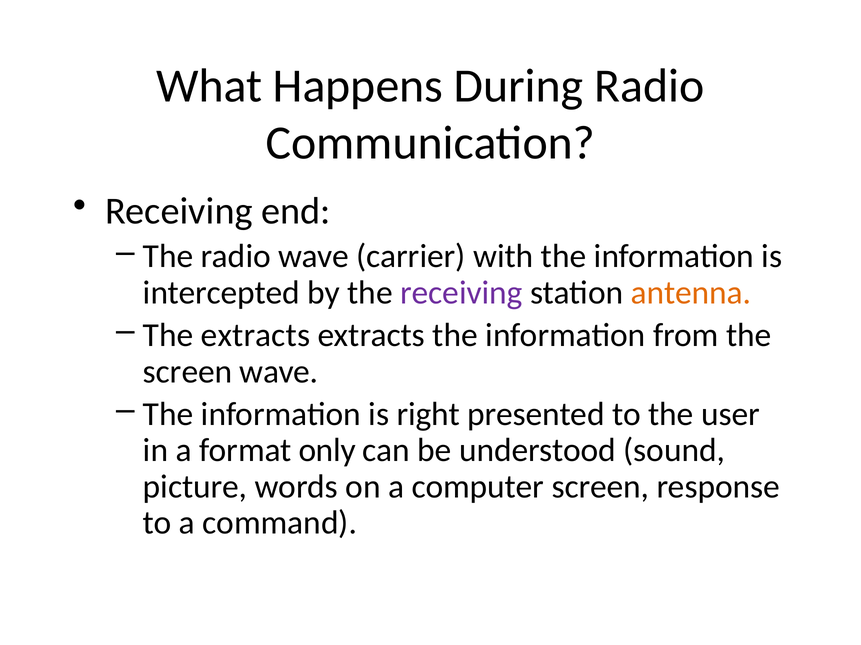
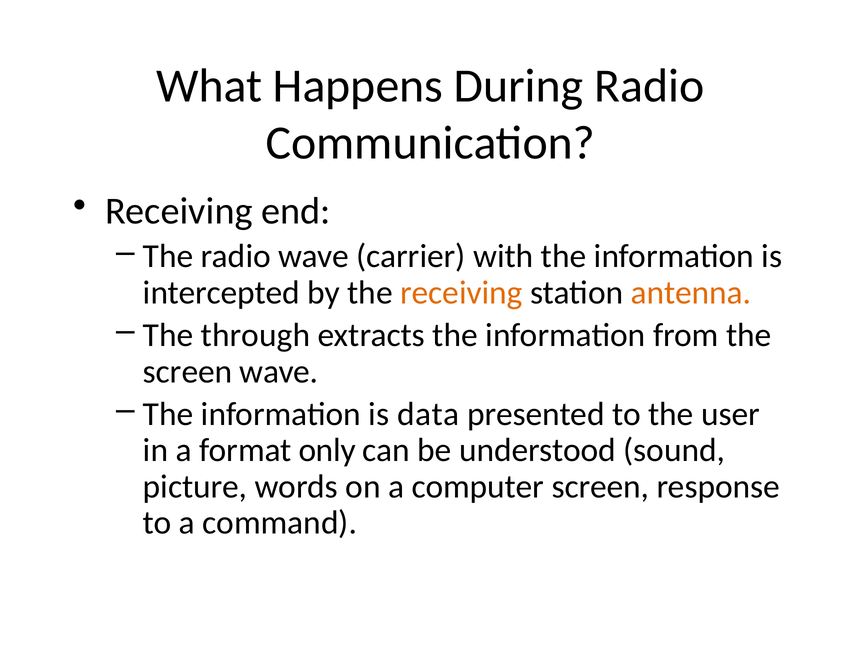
receiving at (461, 293) colour: purple -> orange
The extracts: extracts -> through
right: right -> data
